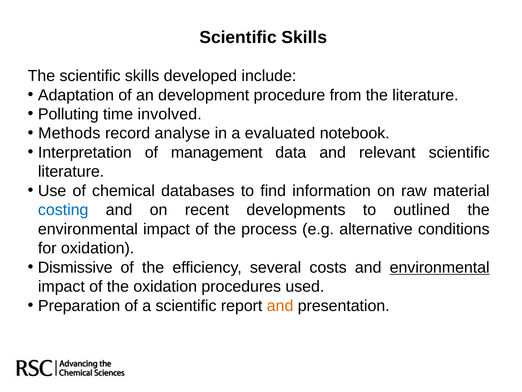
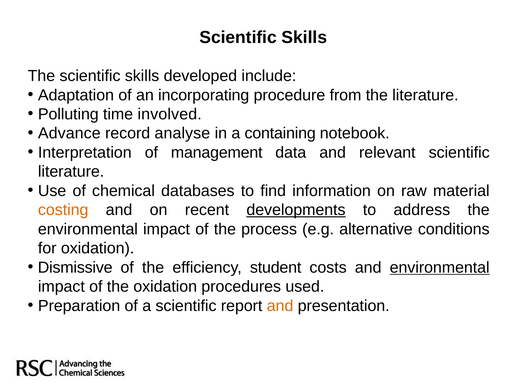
development: development -> incorporating
Methods: Methods -> Advance
evaluated: evaluated -> containing
costing colour: blue -> orange
developments underline: none -> present
outlined: outlined -> address
several: several -> student
